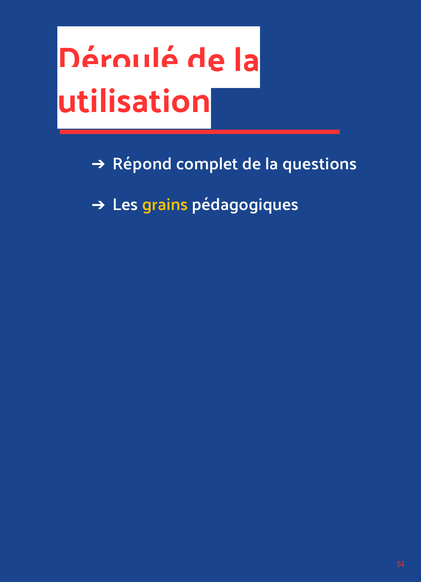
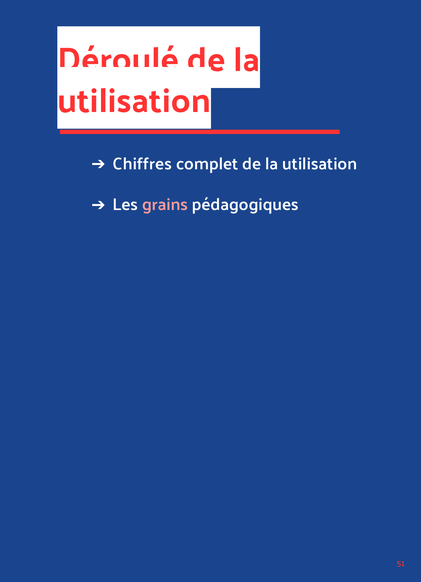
Répond: Répond -> Chiffres
complet de la questions: questions -> utilisation
grains colour: yellow -> pink
